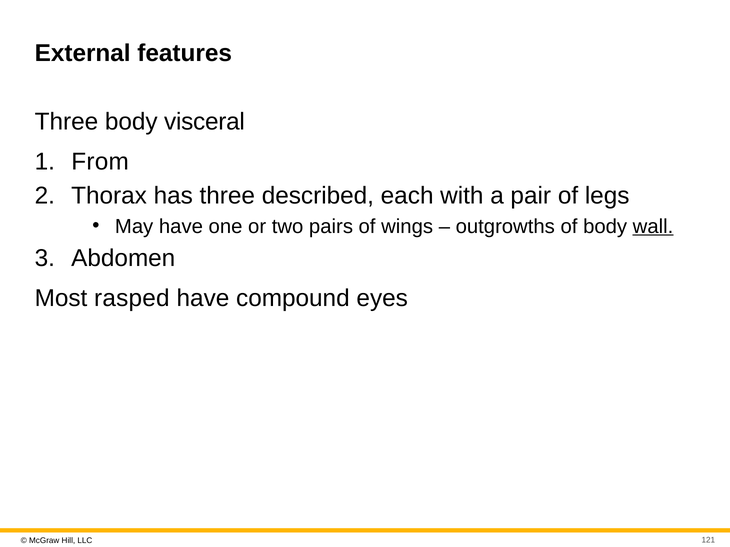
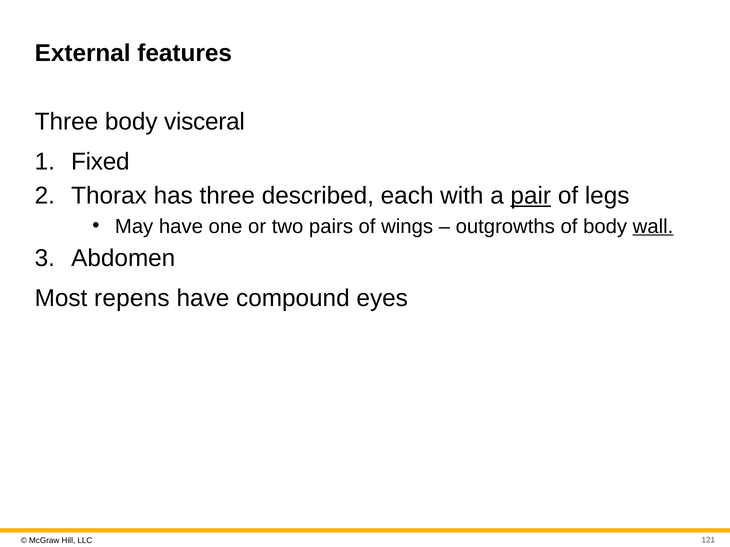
From: From -> Fixed
pair underline: none -> present
rasped: rasped -> repens
